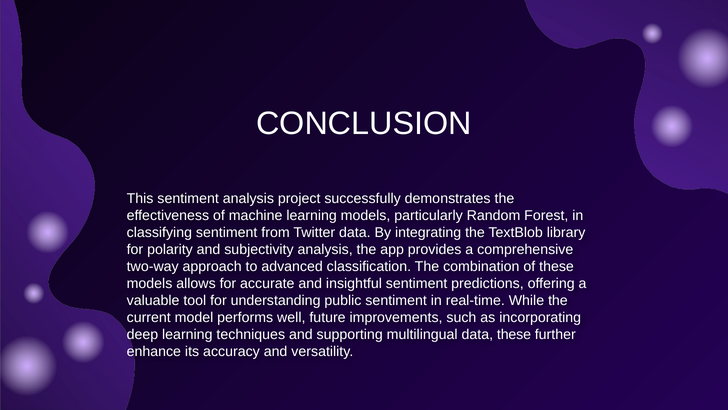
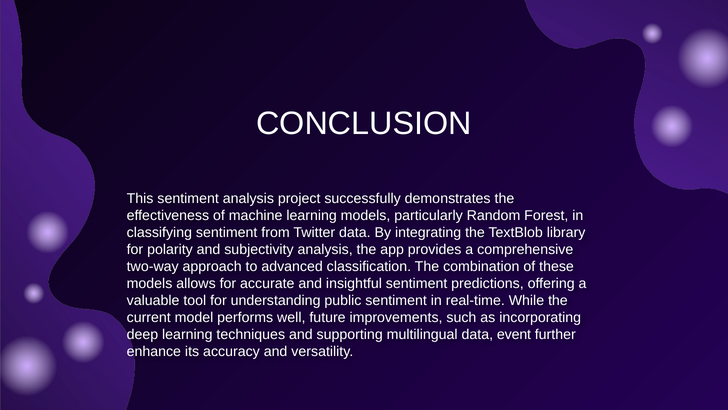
data these: these -> event
